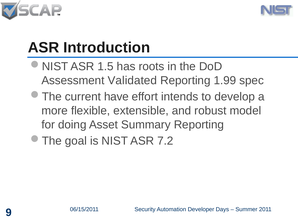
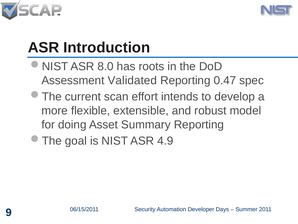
1.5: 1.5 -> 8.0
1.99: 1.99 -> 0.47
have: have -> scan
7.2: 7.2 -> 4.9
